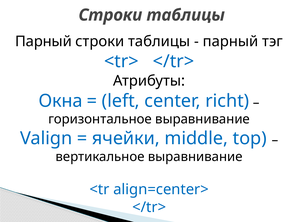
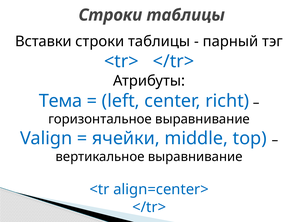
Парный at (43, 41): Парный -> Вставки
Окна: Окна -> Тема
